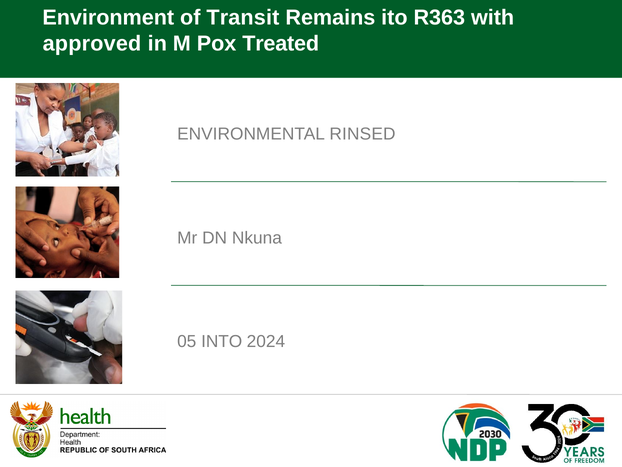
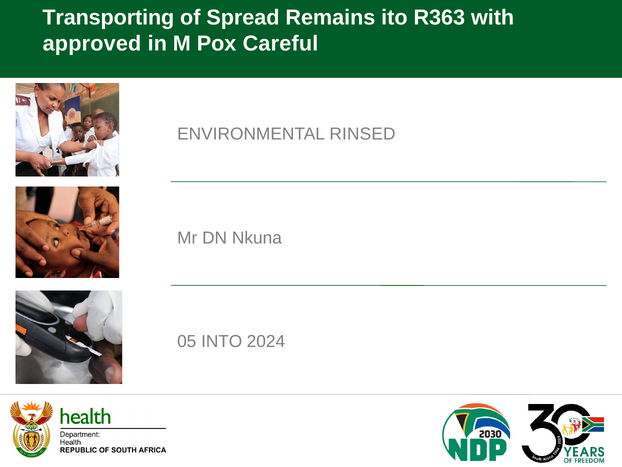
Environment: Environment -> Transporting
Transit: Transit -> Spread
Treated: Treated -> Careful
